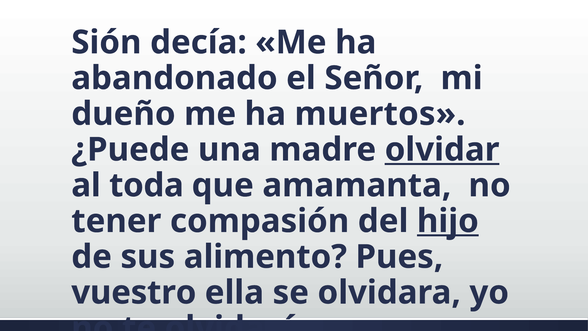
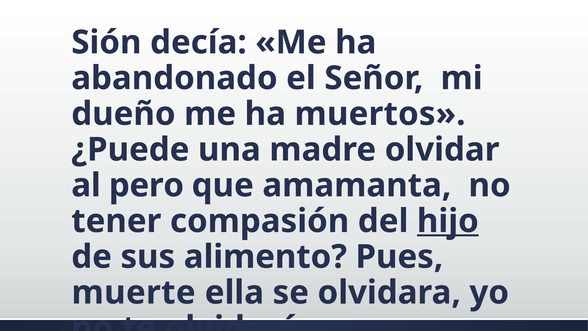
olvidar underline: present -> none
toda: toda -> pero
vuestro: vuestro -> muerte
